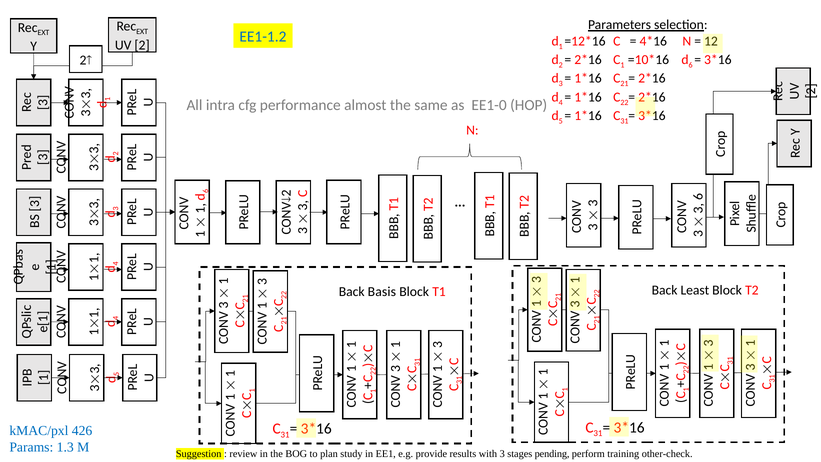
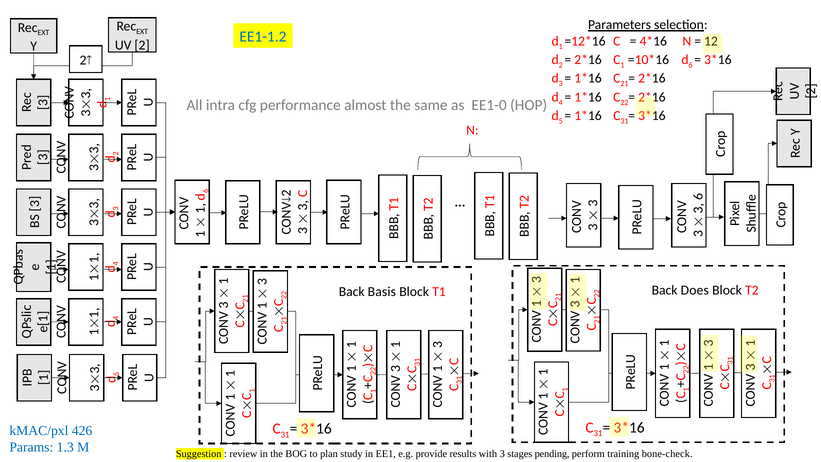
Least: Least -> Does
other-check: other-check -> bone-check
